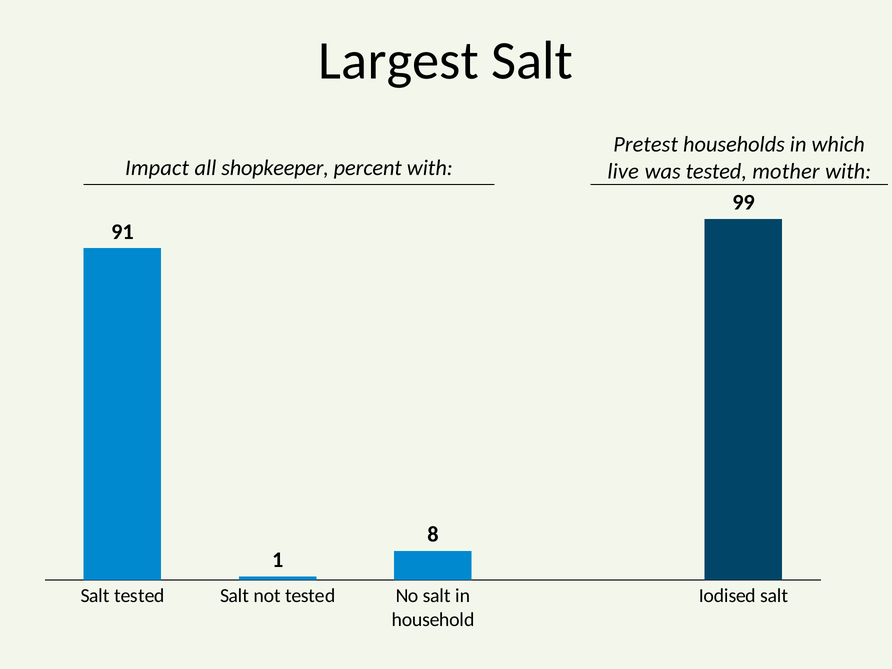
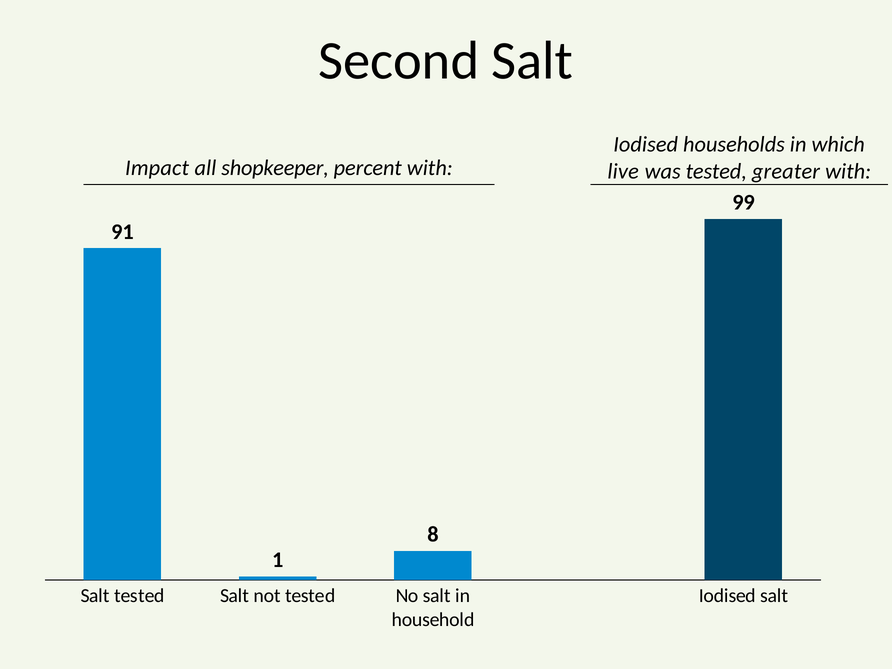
Largest: Largest -> Second
Pretest at (646, 144): Pretest -> Iodised
mother: mother -> greater
